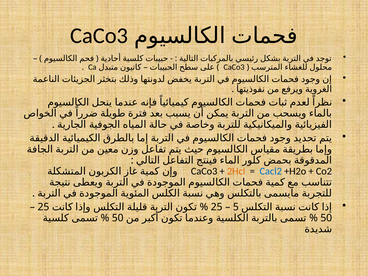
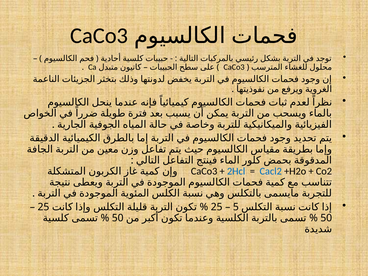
2Hcl colour: orange -> blue
